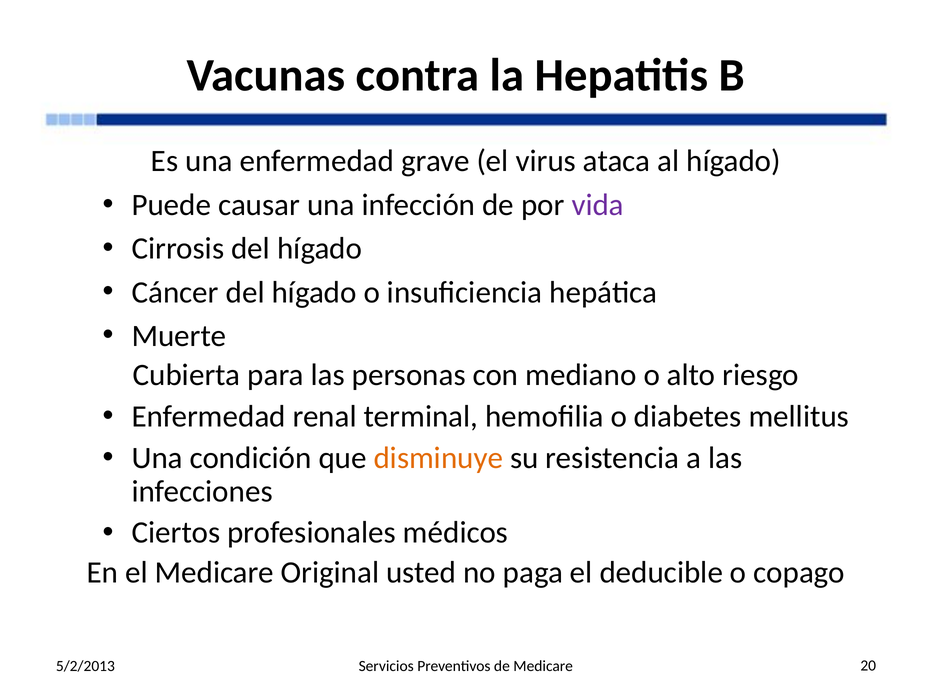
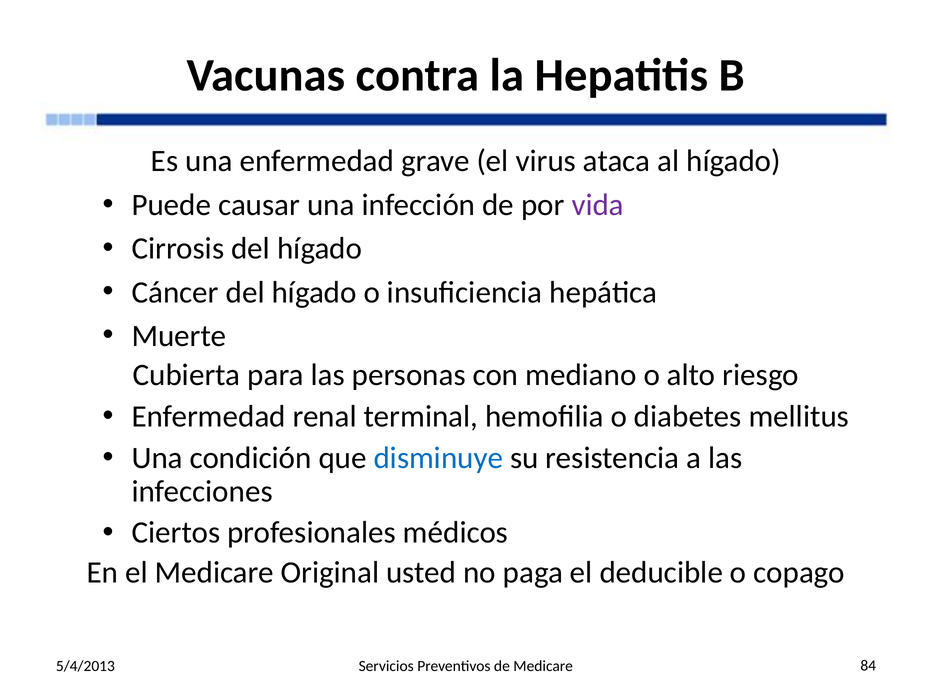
disminuye colour: orange -> blue
5/2/2013: 5/2/2013 -> 5/4/2013
20: 20 -> 84
